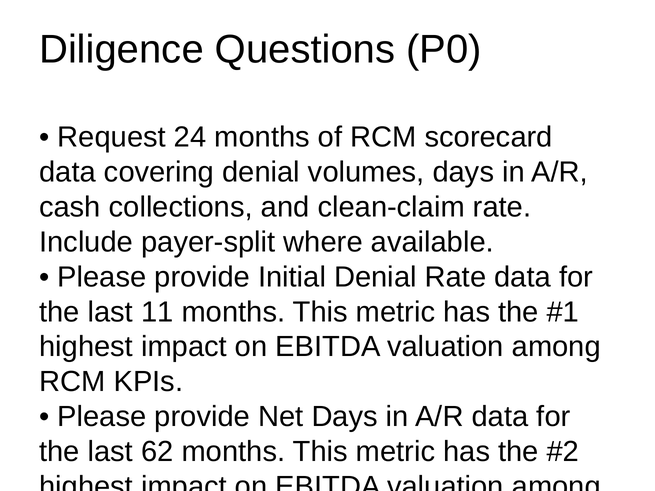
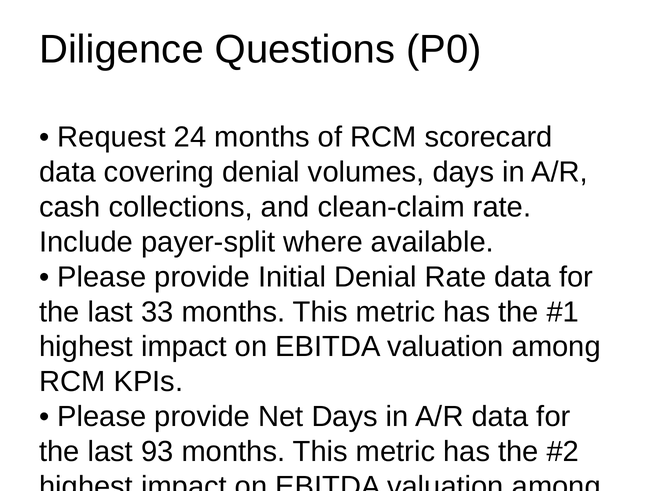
11: 11 -> 33
62: 62 -> 93
